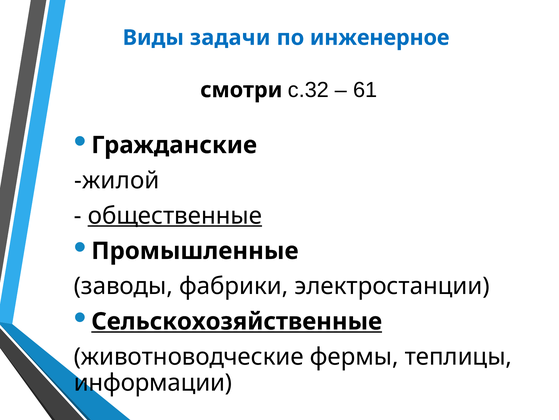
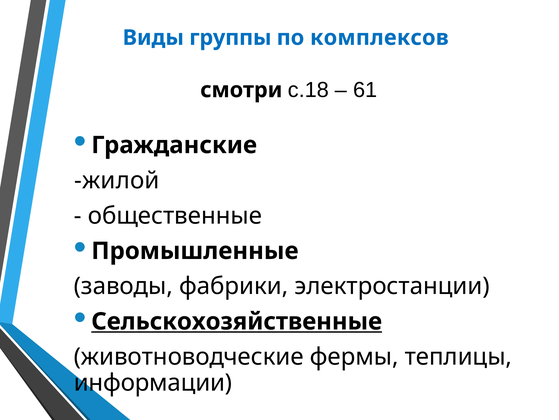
задачи: задачи -> группы
инженерное: инженерное -> комплексов
с.32: с.32 -> с.18
общественные underline: present -> none
